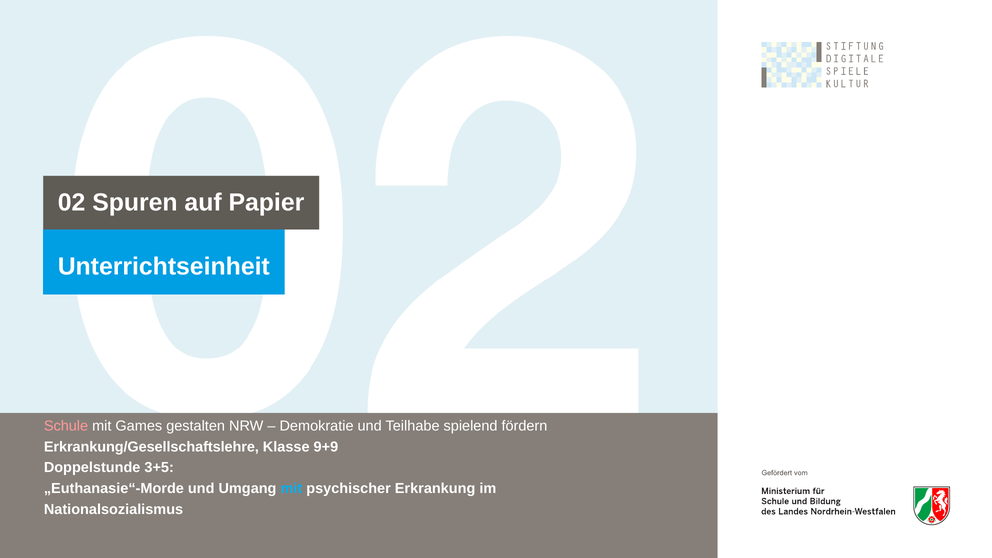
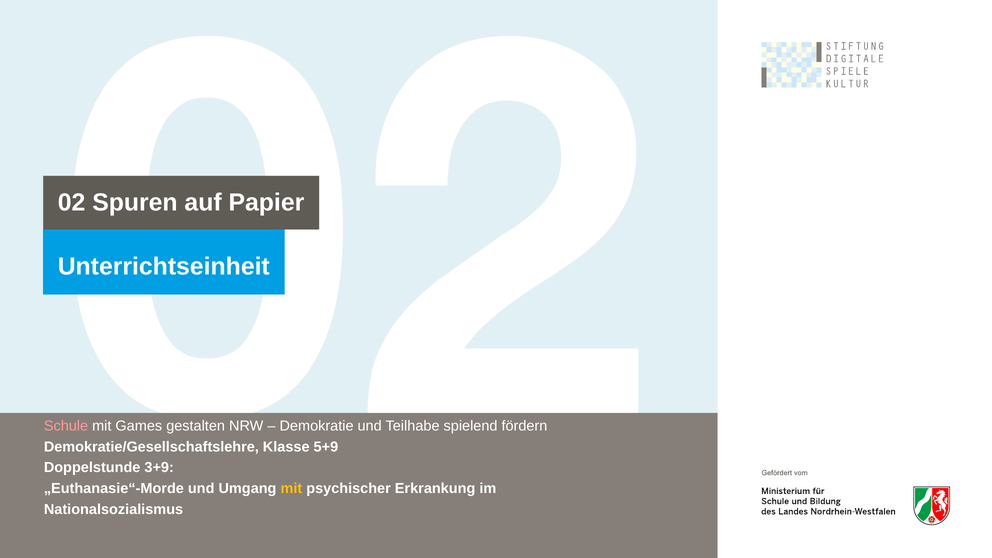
Erkrankung/Gesellschaftslehre: Erkrankung/Gesellschaftslehre -> Demokratie/Gesellschaftslehre
9+9: 9+9 -> 5+9
3+5: 3+5 -> 3+9
mit at (291, 488) colour: light blue -> yellow
